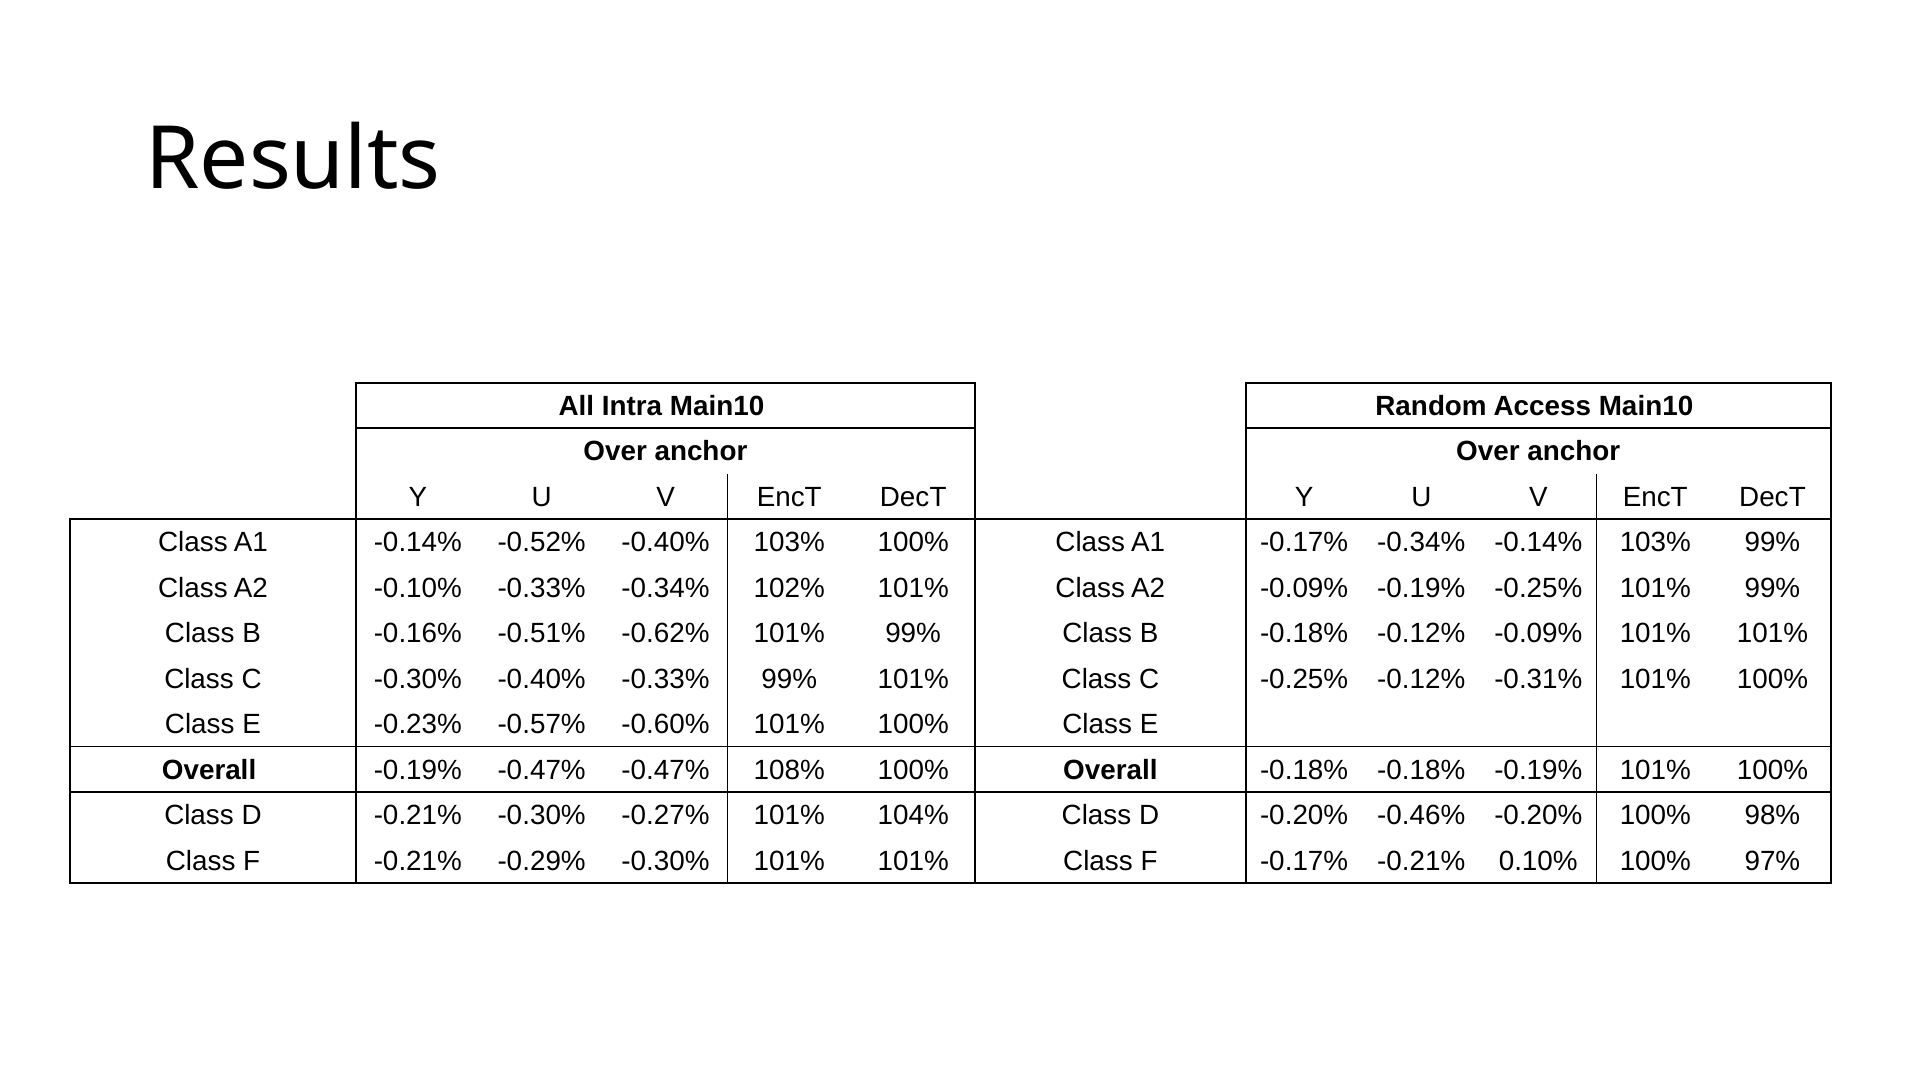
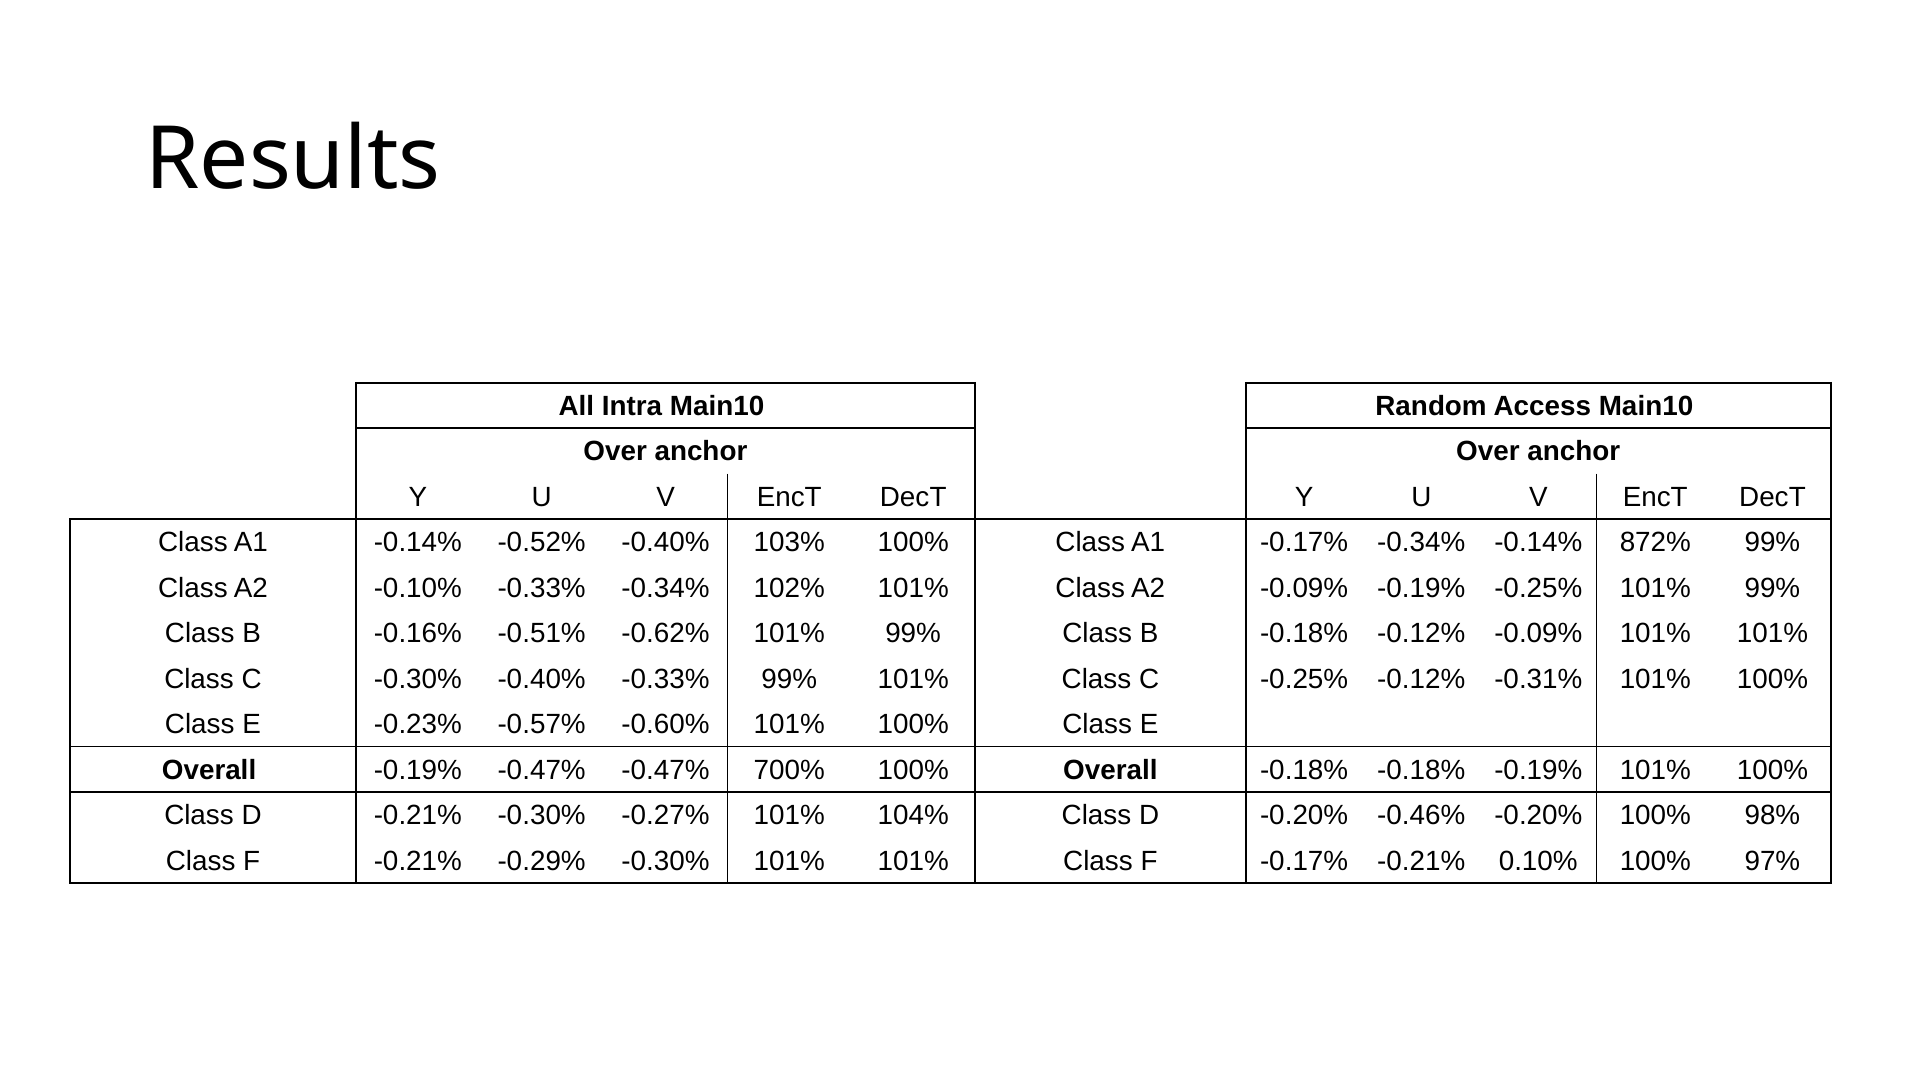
-0.14% 103%: 103% -> 872%
108%: 108% -> 700%
